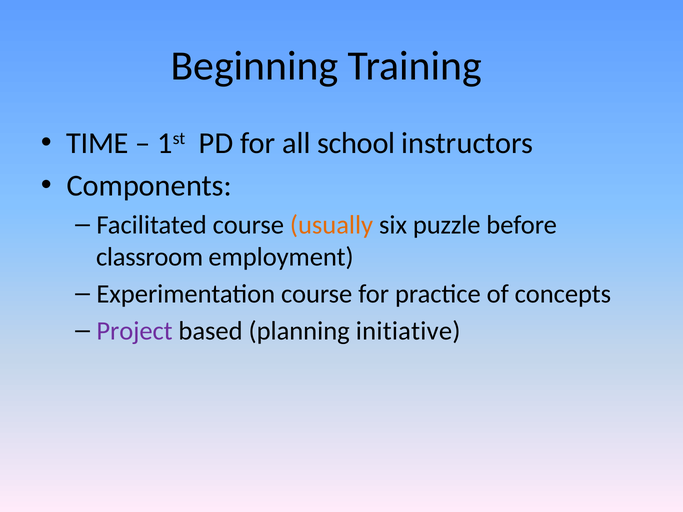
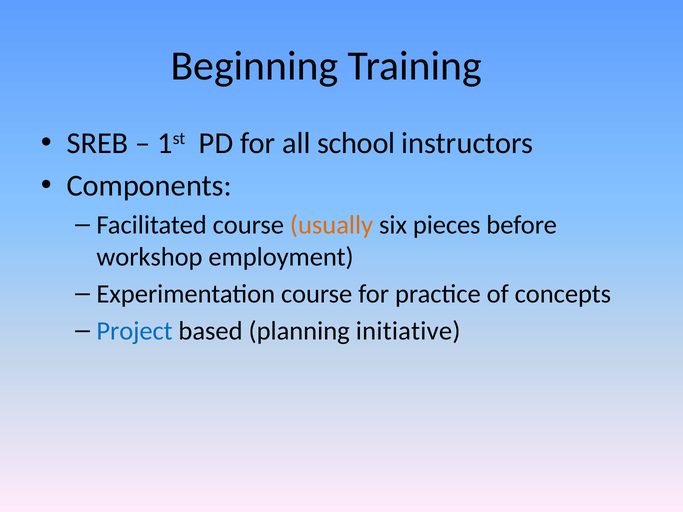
TIME: TIME -> SREB
puzzle: puzzle -> pieces
classroom: classroom -> workshop
Project colour: purple -> blue
